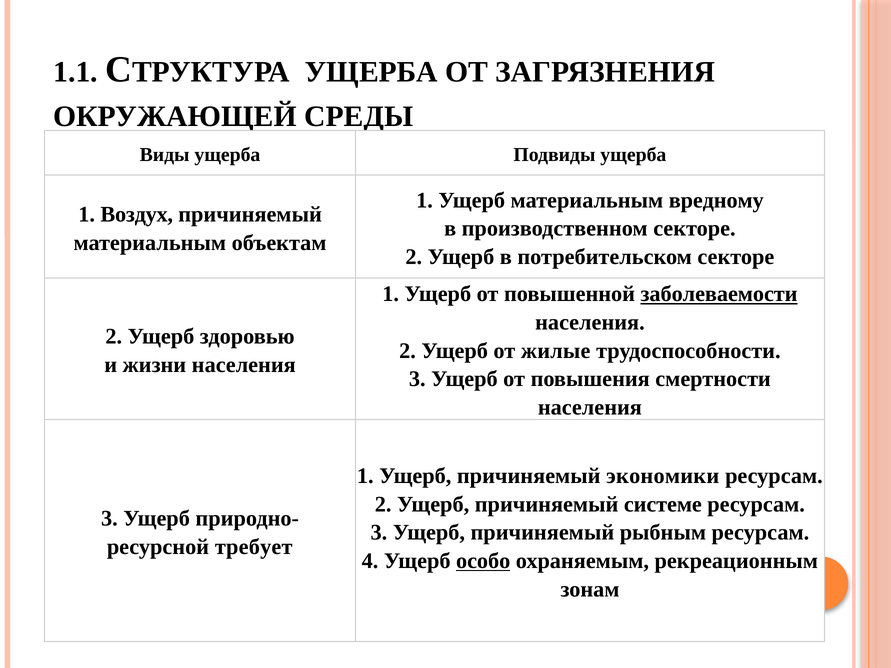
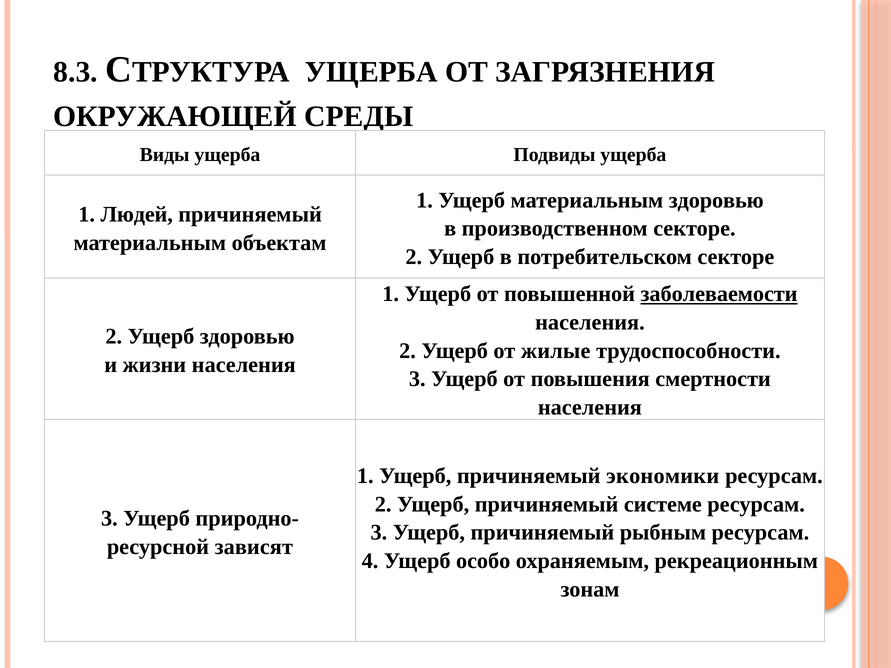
1.1: 1.1 -> 8.3
материальным вредному: вредному -> здоровью
Воздух: Воздух -> Людей
требует: требует -> зависят
особо underline: present -> none
